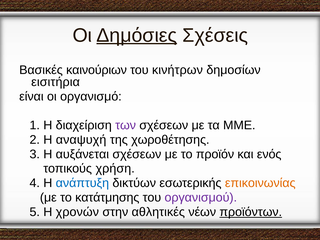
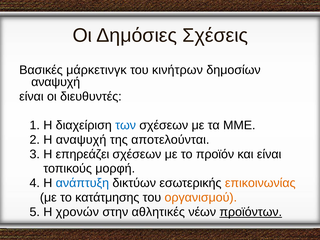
Δημόσιες underline: present -> none
καινούριων: καινούριων -> μάρκετινγκ
εισιτήρια at (56, 82): εισιτήρια -> αναψυχή
οργανισμό: οργανισμό -> διευθυντές
των colour: purple -> blue
χωροθέτησης: χωροθέτησης -> αποτελούνται
αυξάνεται: αυξάνεται -> επηρεάζει
και ενός: ενός -> είναι
χρήση: χρήση -> μορφή
οργανισμού colour: purple -> orange
